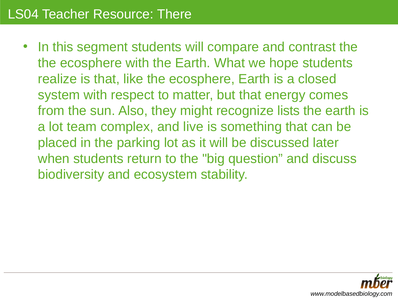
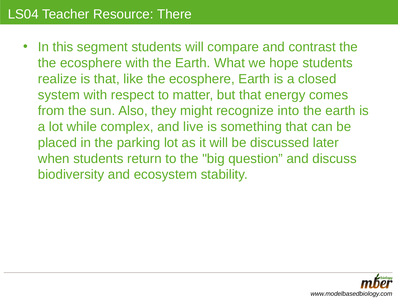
lists: lists -> into
team: team -> while
